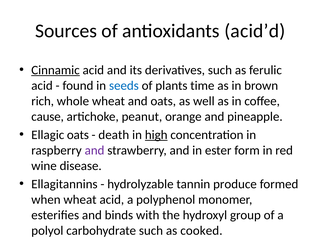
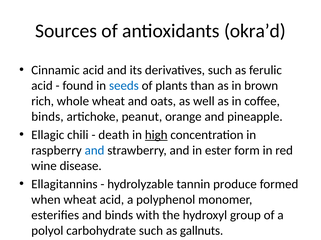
acid’d: acid’d -> okra’d
Cinnamic underline: present -> none
time: time -> than
cause at (48, 117): cause -> binds
Ellagic oats: oats -> chili
and at (95, 151) colour: purple -> blue
cooked: cooked -> gallnuts
